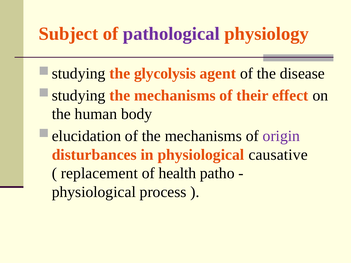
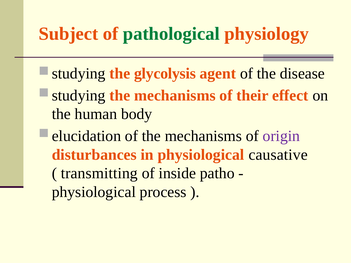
pathological colour: purple -> green
replacement: replacement -> transmitting
health: health -> inside
